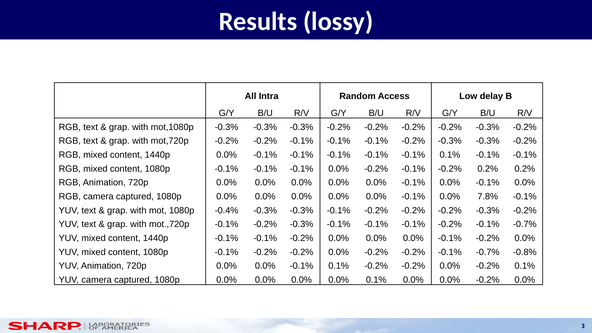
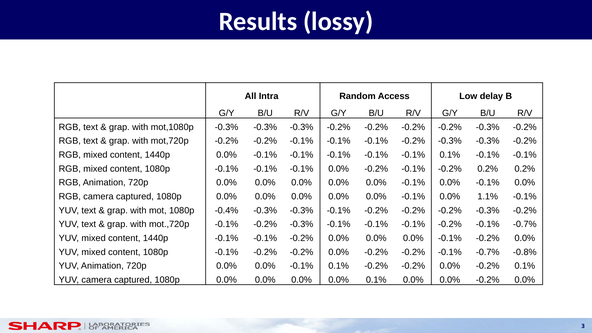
7.8%: 7.8% -> 1.1%
